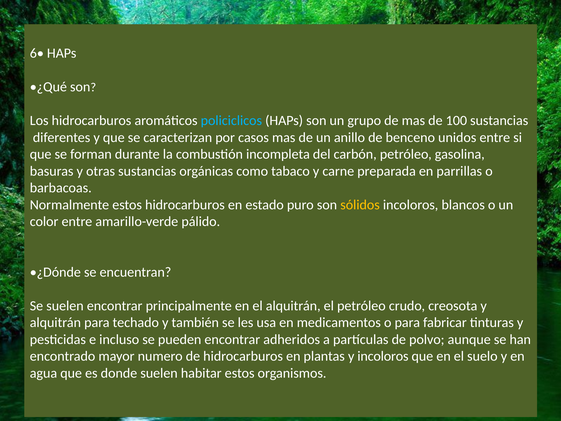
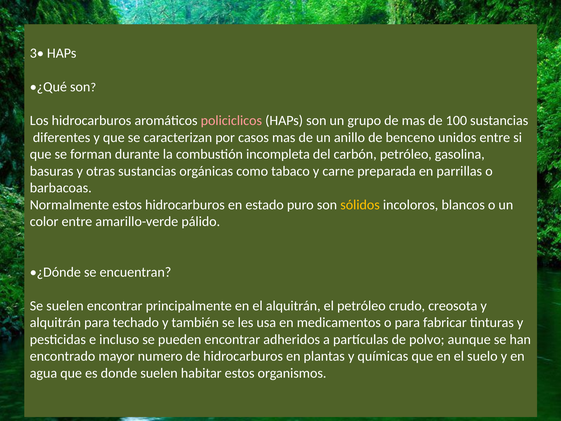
6•: 6• -> 3•
policiclicos colour: light blue -> pink
y incoloros: incoloros -> químicas
